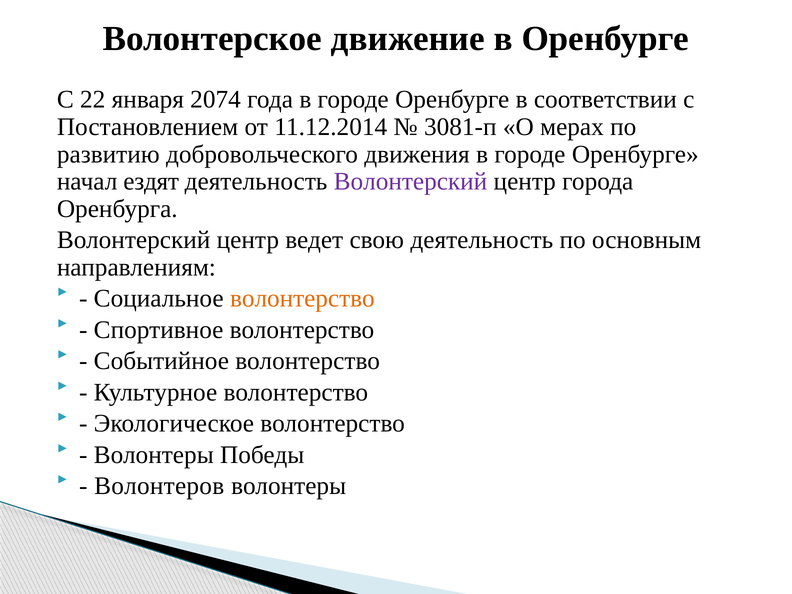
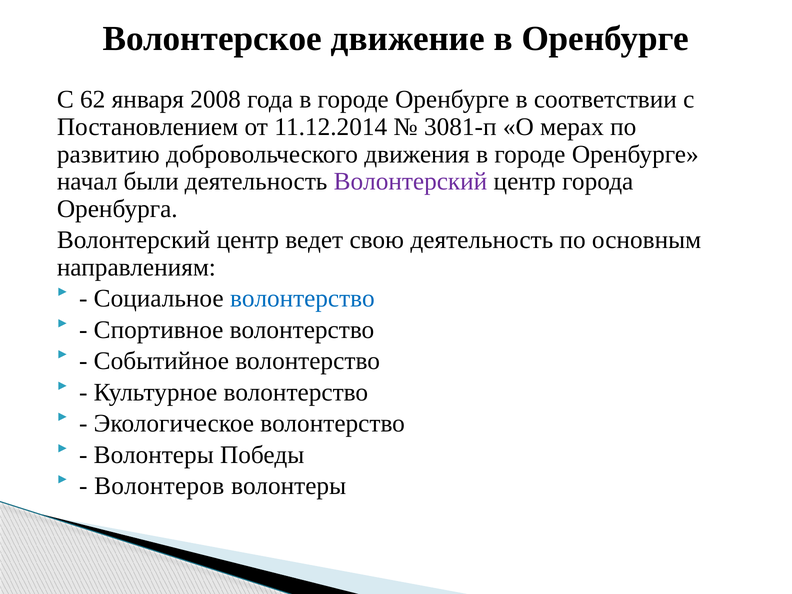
22: 22 -> 62
2074: 2074 -> 2008
ездят: ездят -> были
волонтерство at (302, 299) colour: orange -> blue
